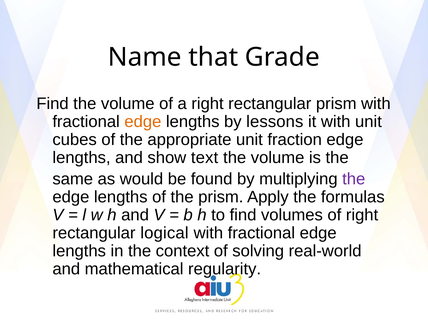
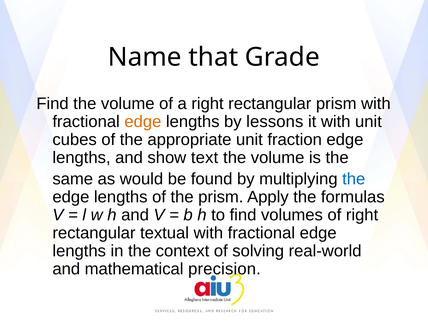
the at (354, 179) colour: purple -> blue
logical: logical -> textual
regularity: regularity -> precision
